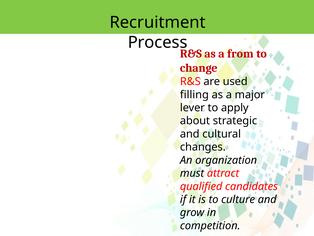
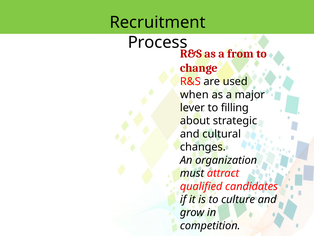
filling: filling -> when
apply: apply -> filling
